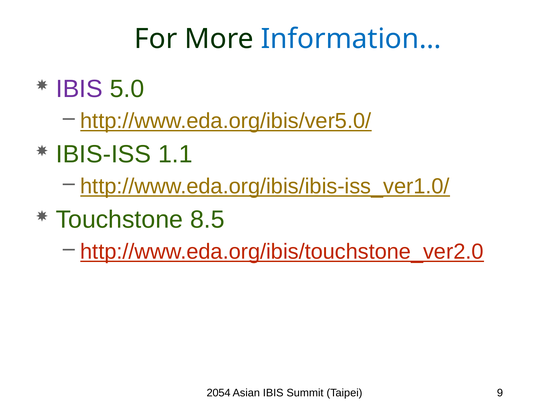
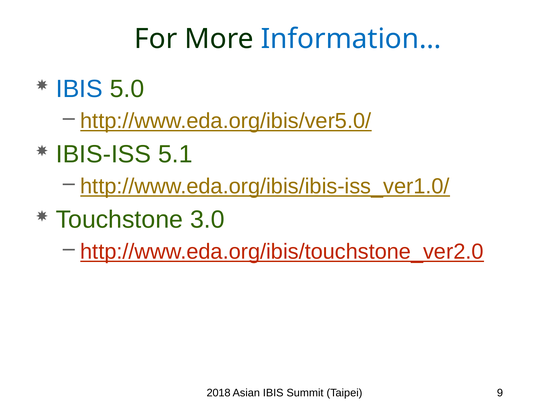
IBIS at (79, 89) colour: purple -> blue
1.1: 1.1 -> 5.1
8.5: 8.5 -> 3.0
2054: 2054 -> 2018
